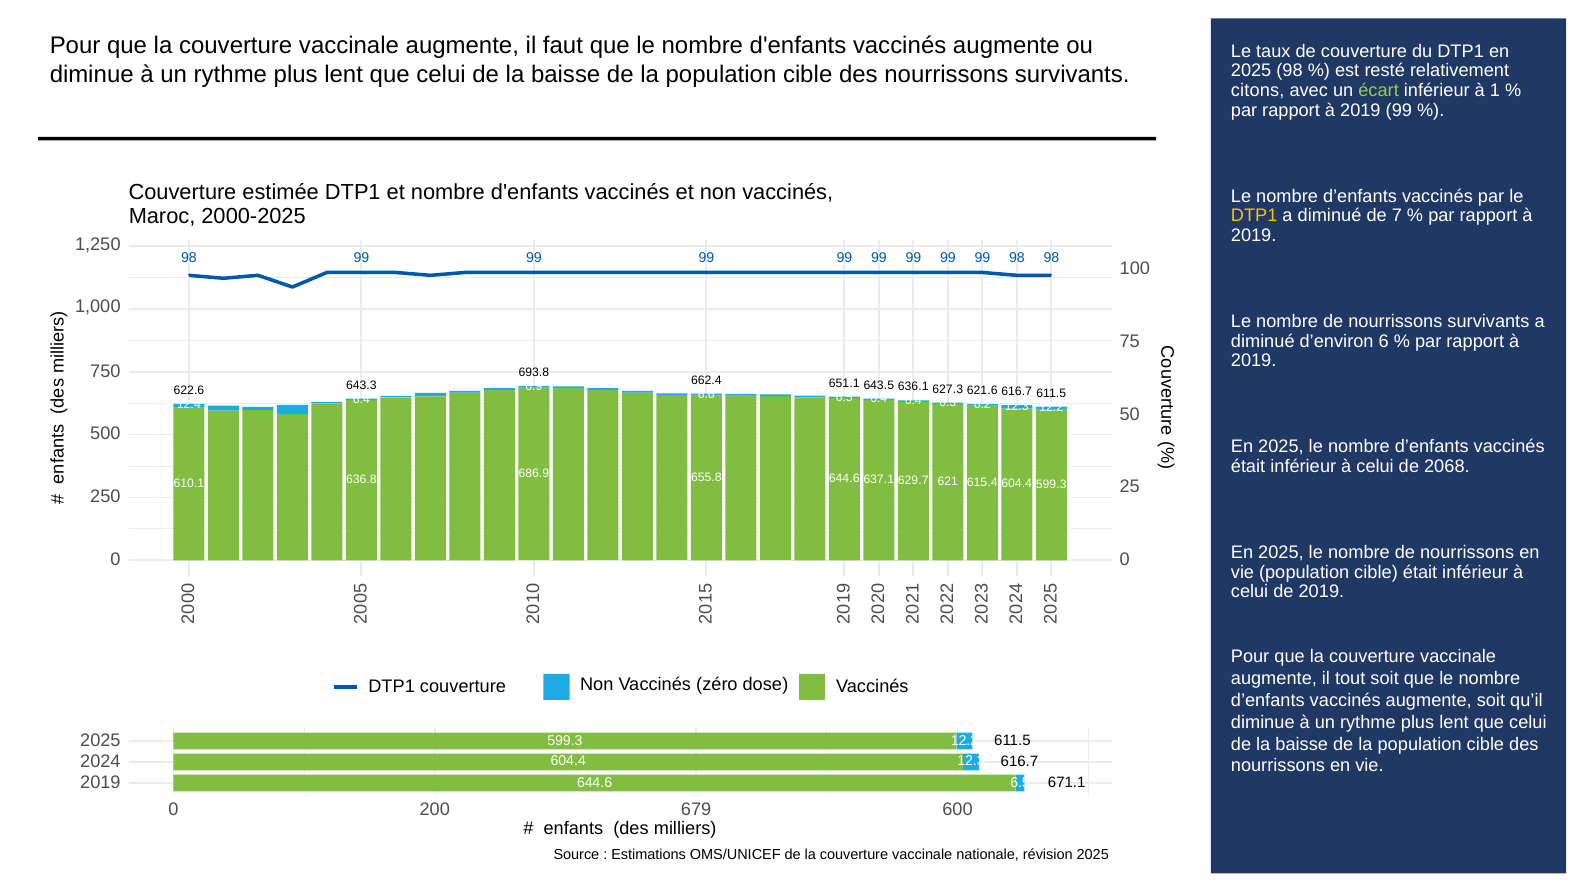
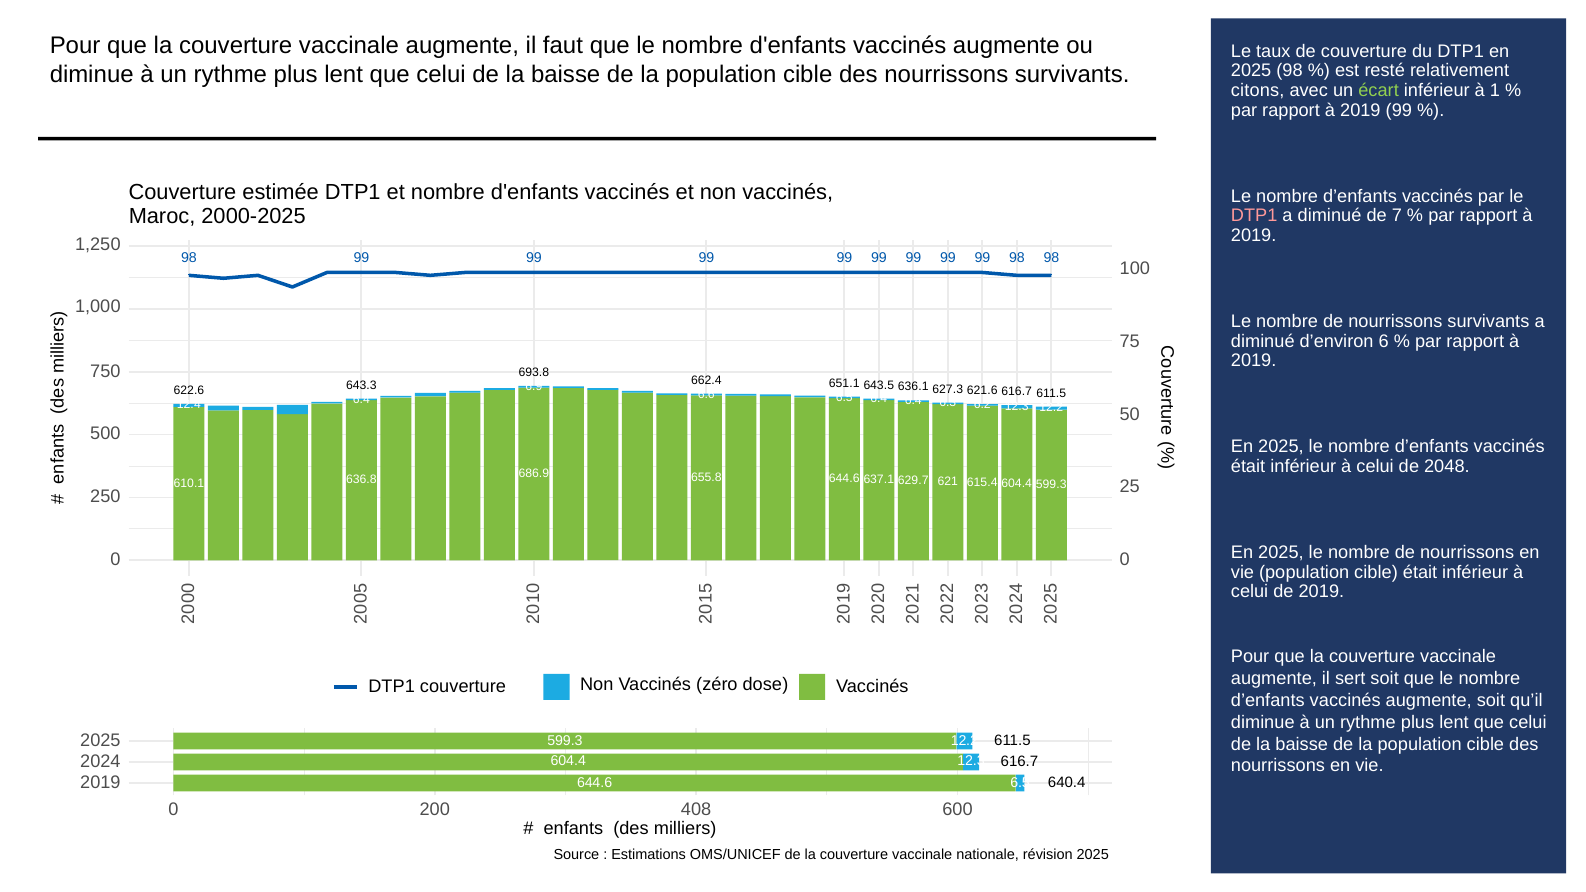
DTP1 at (1254, 216) colour: yellow -> pink
2068: 2068 -> 2048
tout: tout -> sert
671.1: 671.1 -> 640.4
679: 679 -> 408
